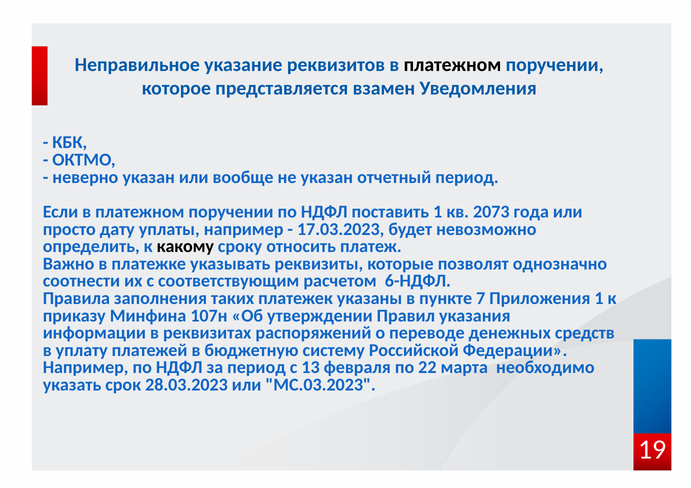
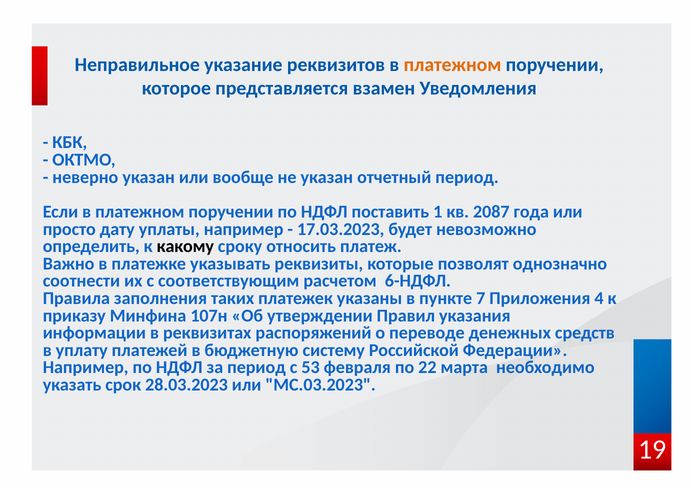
платежном at (452, 65) colour: black -> orange
2073: 2073 -> 2087
Приложения 1: 1 -> 4
13: 13 -> 53
